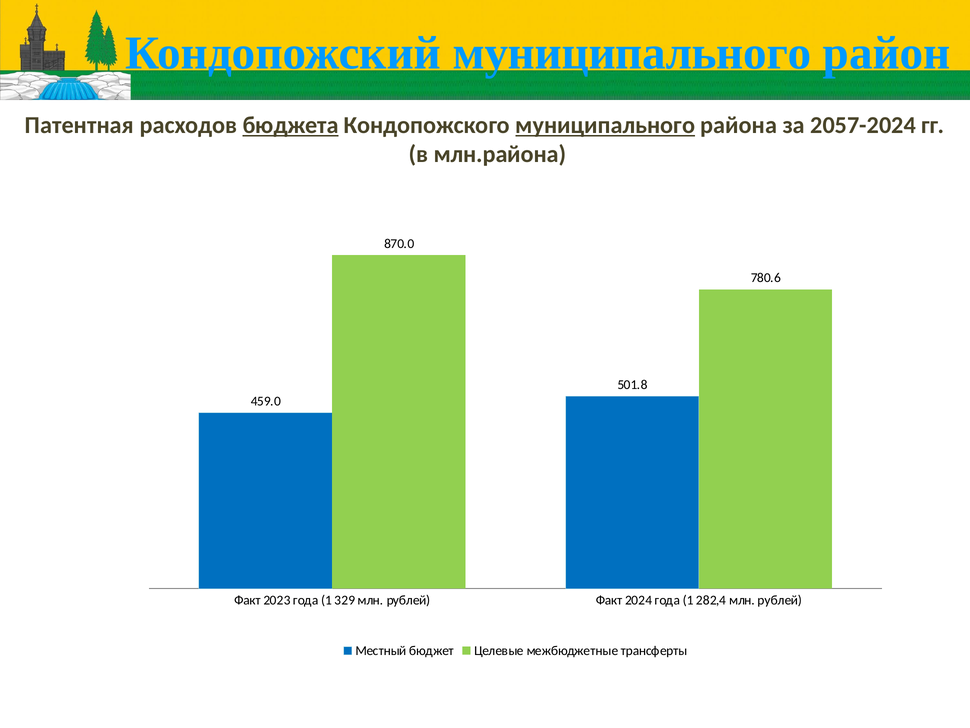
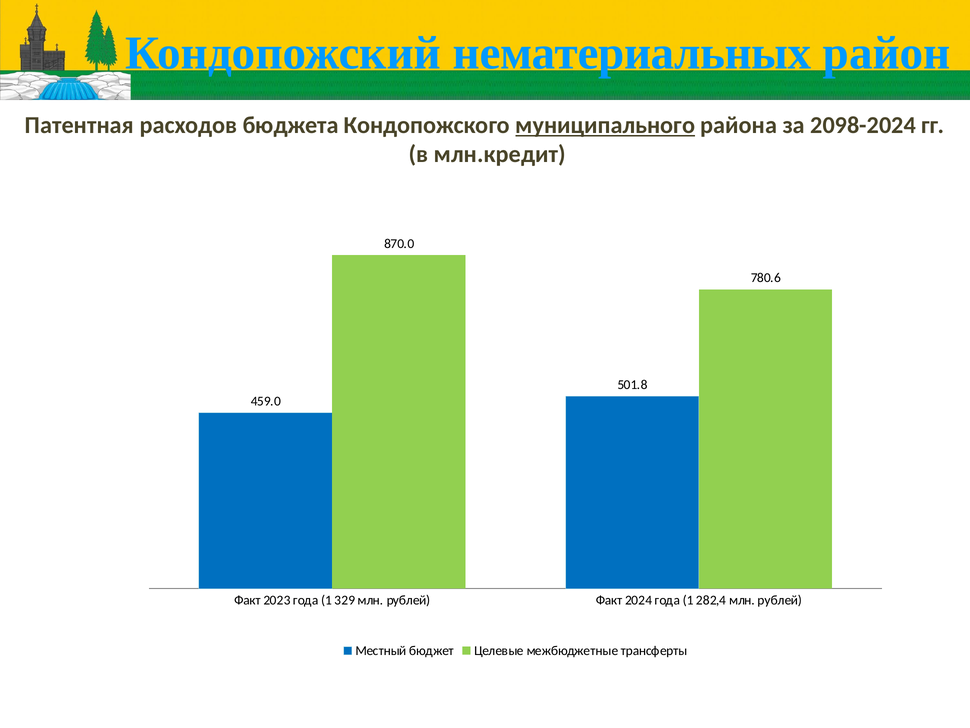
Кондопожский муниципального: муниципального -> нематериальных
бюджета underline: present -> none
2057-2024: 2057-2024 -> 2098-2024
млн.района: млн.района -> млн.кредит
